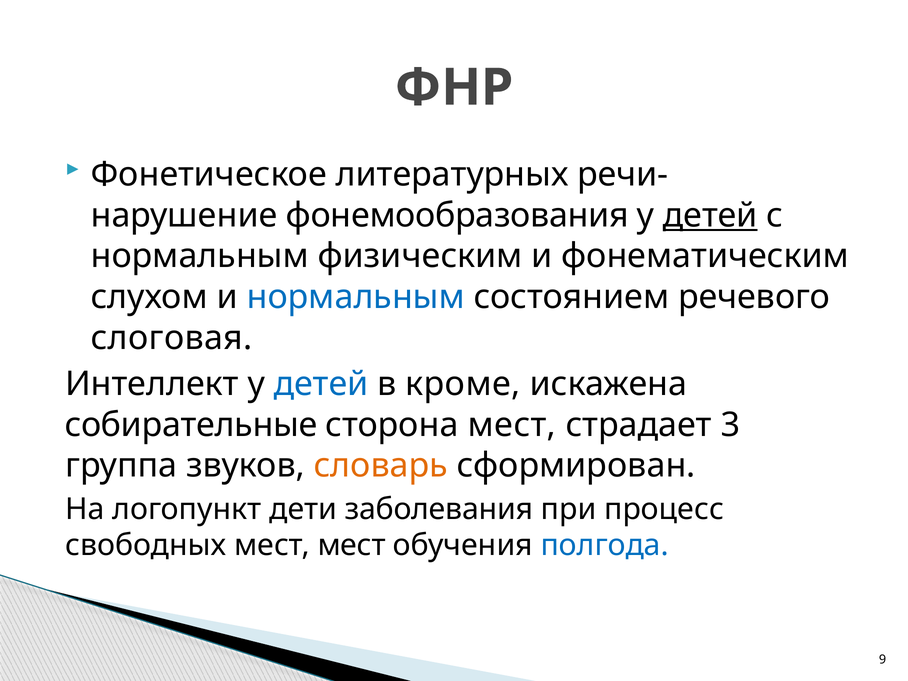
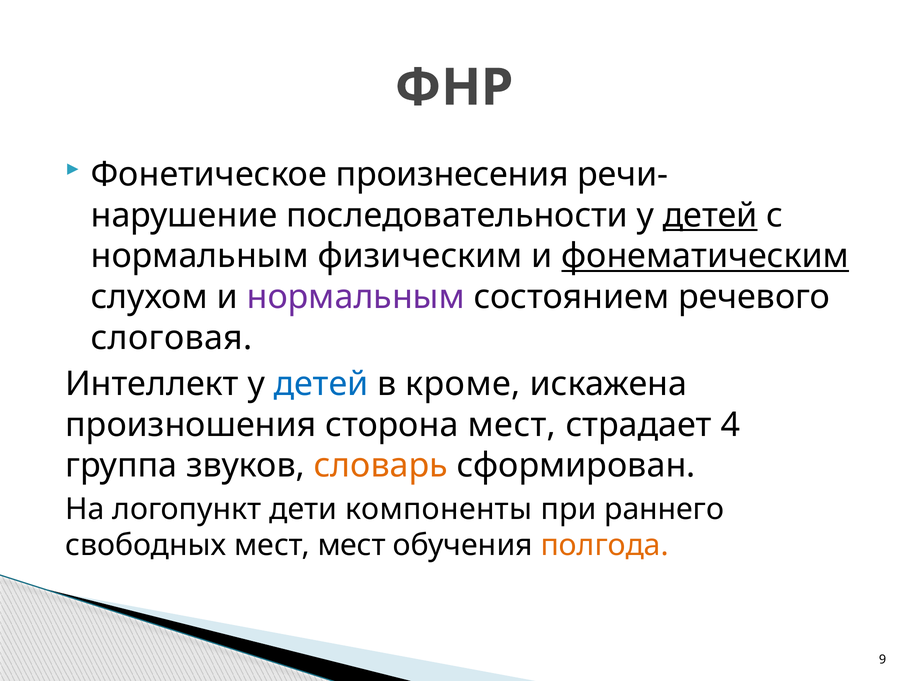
литературных: литературных -> произнесения
фонемообразования: фонемообразования -> последовательности
фонематическим underline: none -> present
нормальным at (356, 297) colour: blue -> purple
собирательные: собирательные -> произношения
3: 3 -> 4
заболевания: заболевания -> компоненты
процесс: процесс -> раннего
полгода colour: blue -> orange
